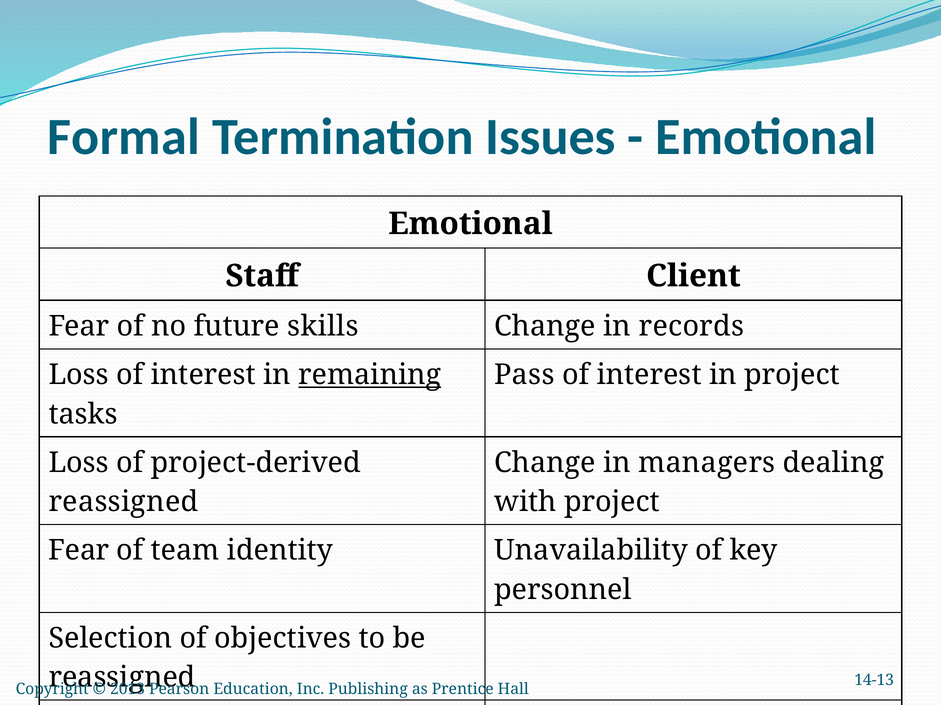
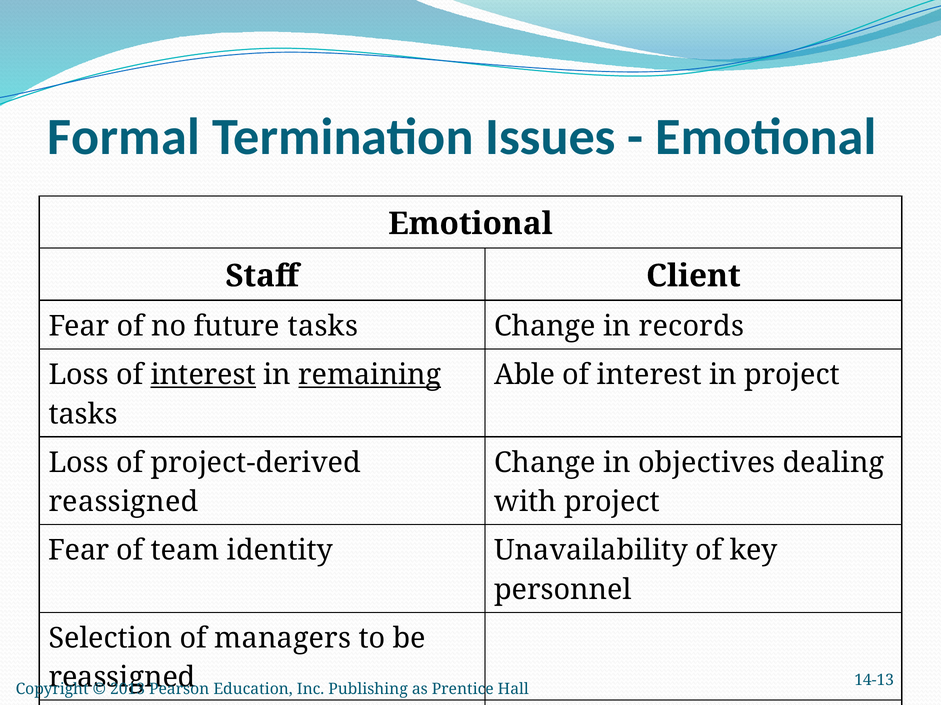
future skills: skills -> tasks
interest at (203, 375) underline: none -> present
Pass: Pass -> Able
managers: managers -> objectives
objectives: objectives -> managers
